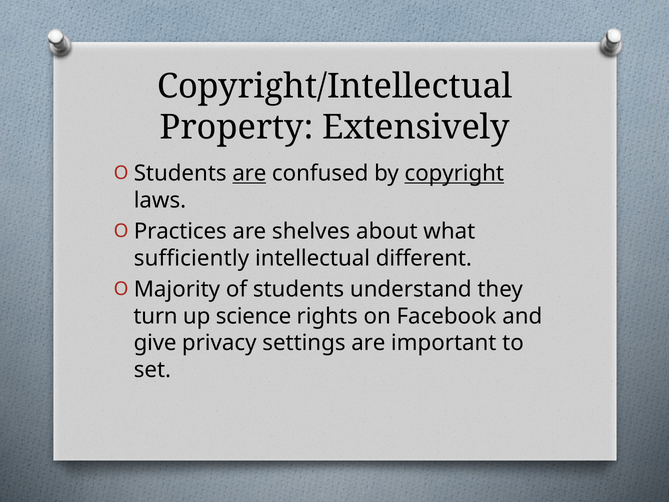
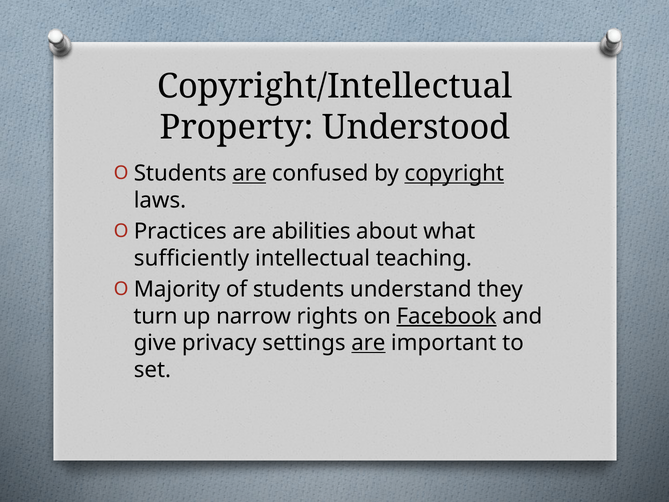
Extensively: Extensively -> Understood
shelves: shelves -> abilities
different: different -> teaching
science: science -> narrow
Facebook underline: none -> present
are at (368, 343) underline: none -> present
